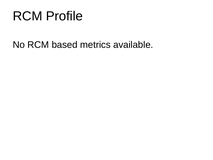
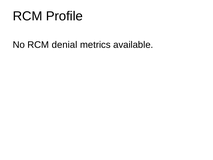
based: based -> denial
